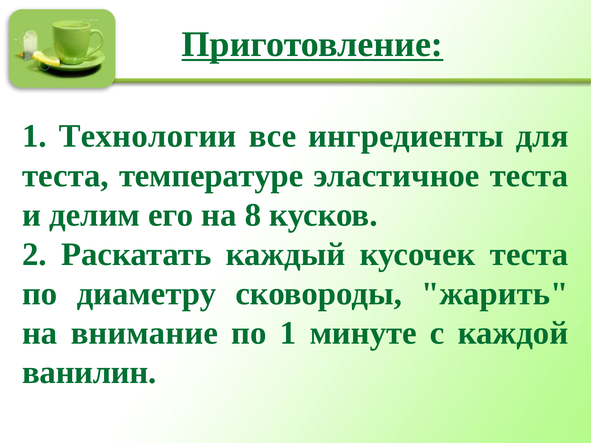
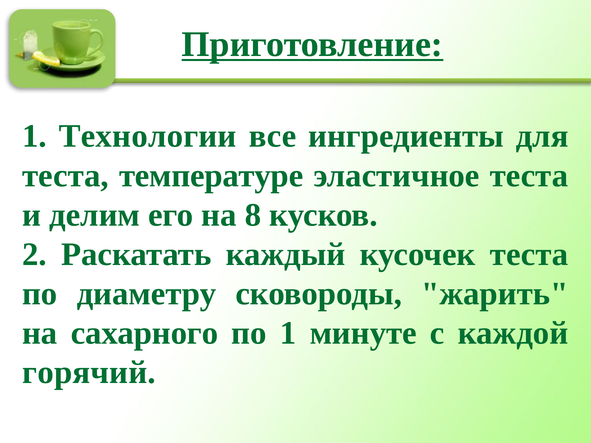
внимание: внимание -> сахарного
ванилин: ванилин -> горячий
